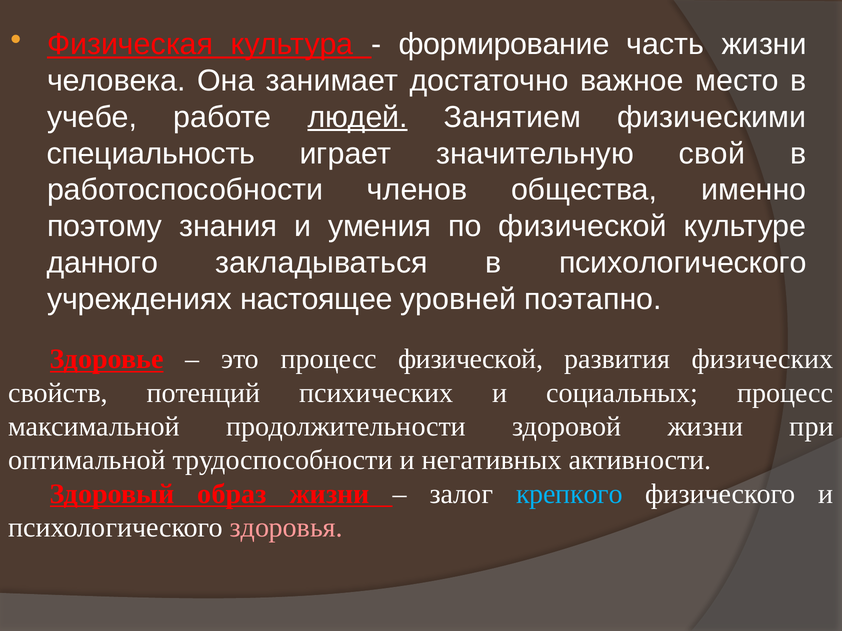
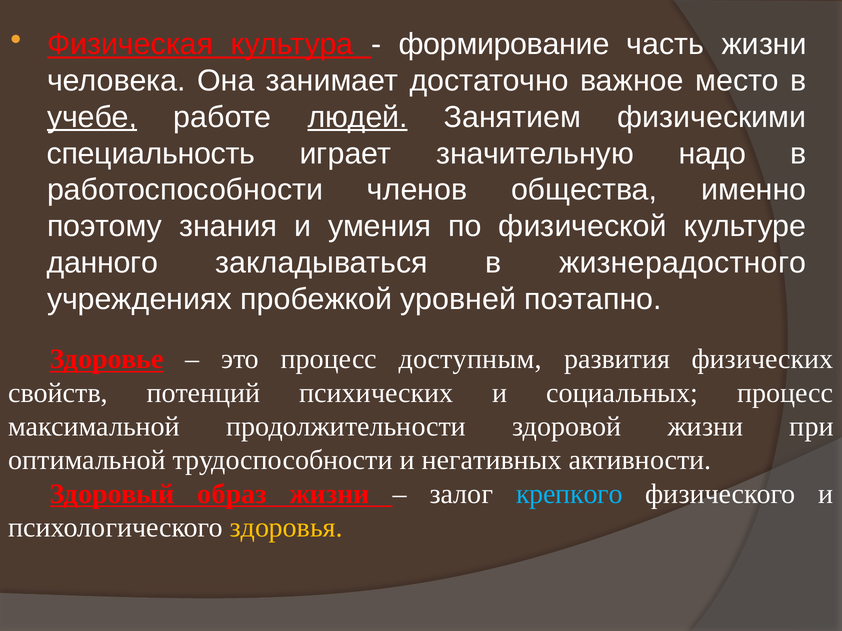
учебе underline: none -> present
свой: свой -> надо
в психологического: психологического -> жизнерадостного
настоящее: настоящее -> пробежкой
процесс физической: физической -> доступным
здоровья colour: pink -> yellow
